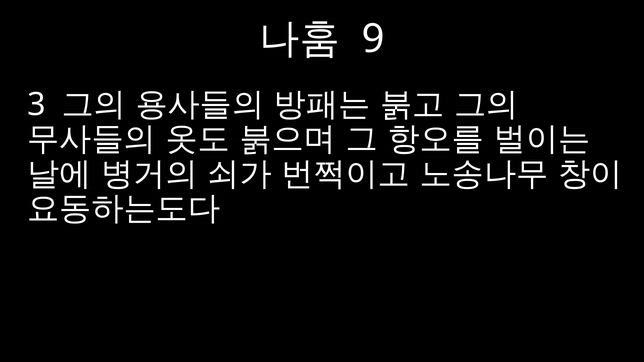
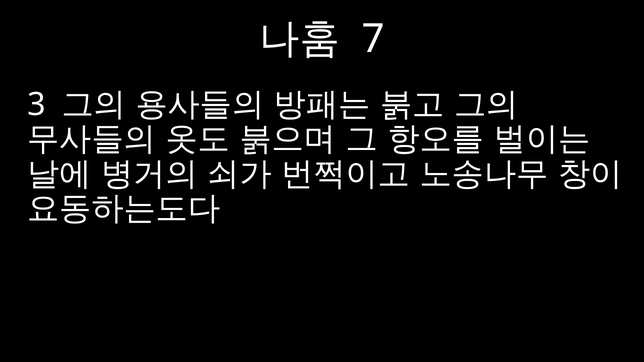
9: 9 -> 7
